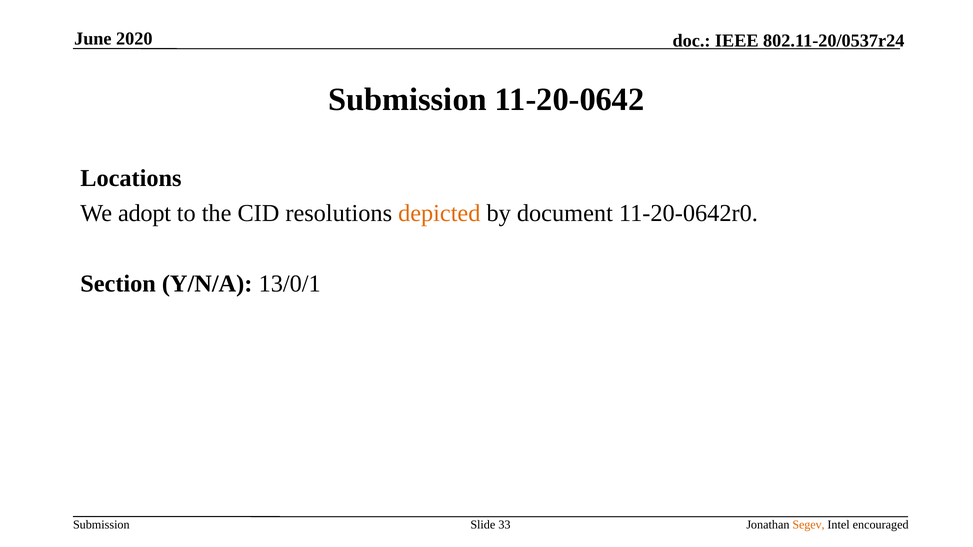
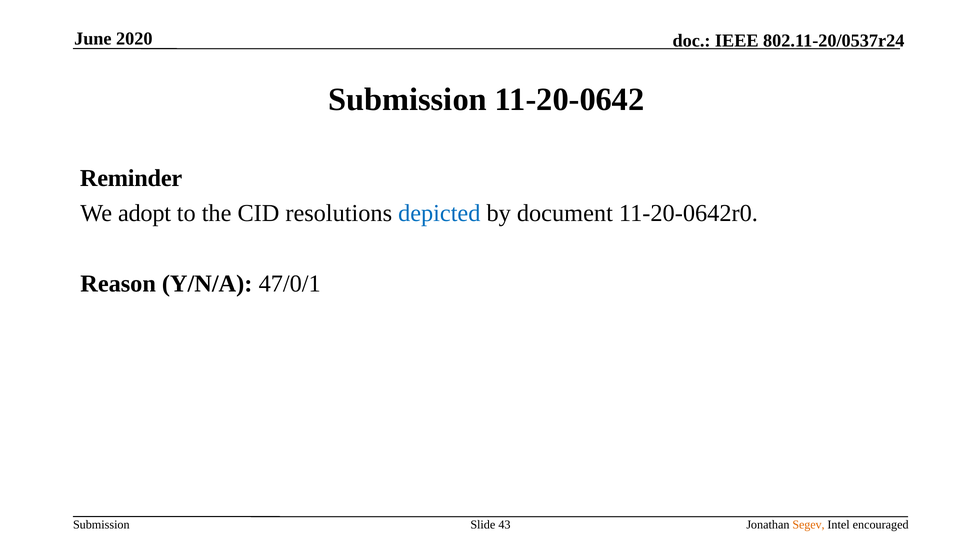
Locations: Locations -> Reminder
depicted colour: orange -> blue
Section: Section -> Reason
13/0/1: 13/0/1 -> 47/0/1
33: 33 -> 43
